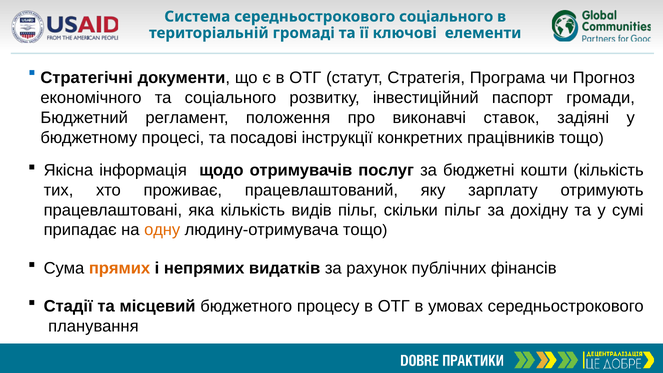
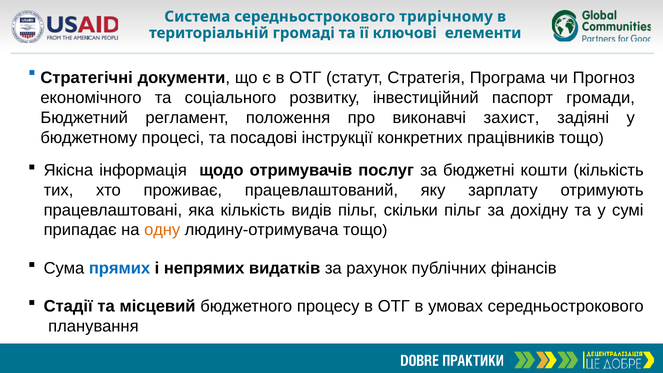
середньострокового соціального: соціального -> трирічному
ставок: ставок -> захист
прямих colour: orange -> blue
